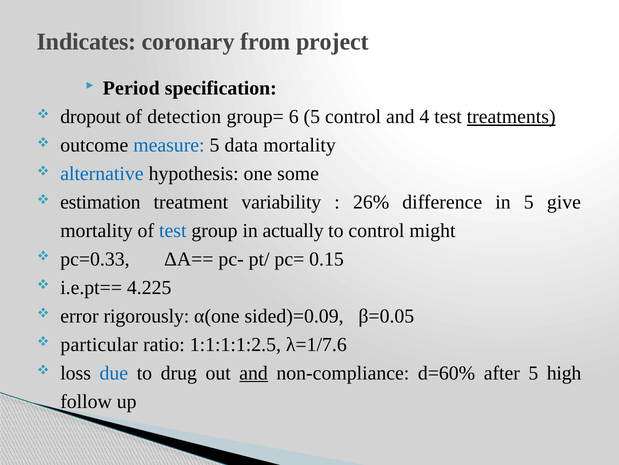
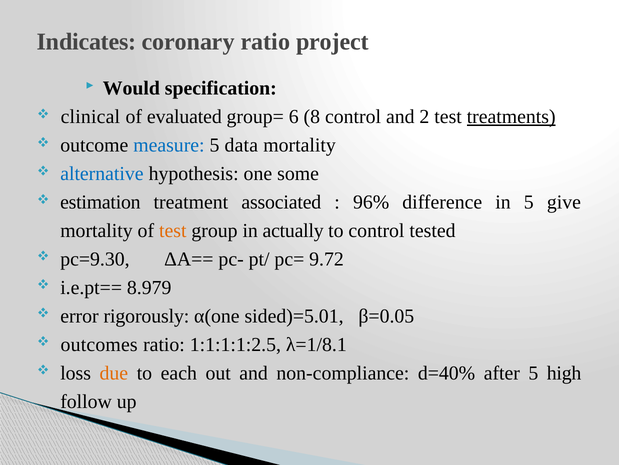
coronary from: from -> ratio
Period: Period -> Would
dropout: dropout -> clinical
detection: detection -> evaluated
6 5: 5 -> 8
4: 4 -> 2
variability: variability -> associated
26%: 26% -> 96%
test at (173, 230) colour: blue -> orange
might: might -> tested
pc=0.33: pc=0.33 -> pc=9.30
0.15: 0.15 -> 9.72
4.225: 4.225 -> 8.979
sided)=0.09: sided)=0.09 -> sided)=5.01
particular: particular -> outcomes
λ=1/7.6: λ=1/7.6 -> λ=1/8.1
due colour: blue -> orange
drug: drug -> each
and at (254, 372) underline: present -> none
d=60%: d=60% -> d=40%
